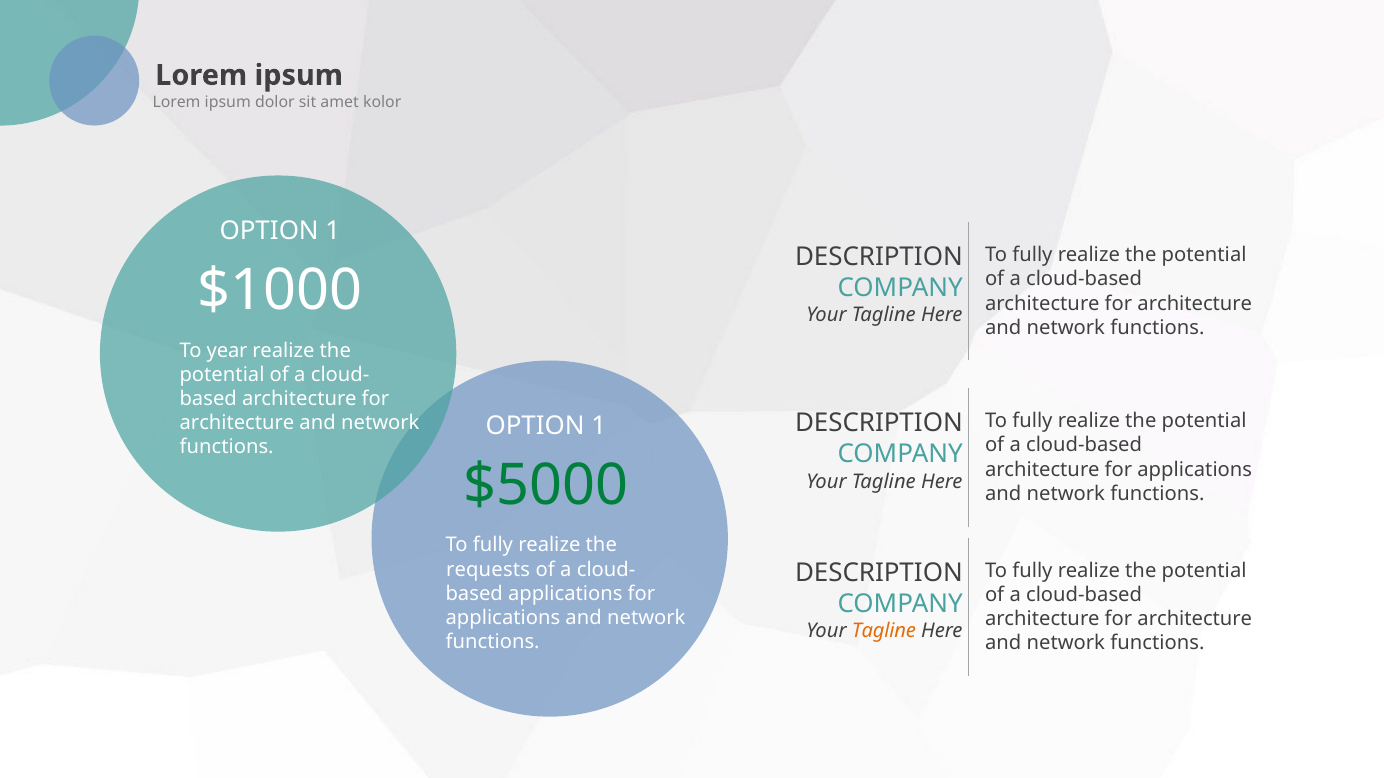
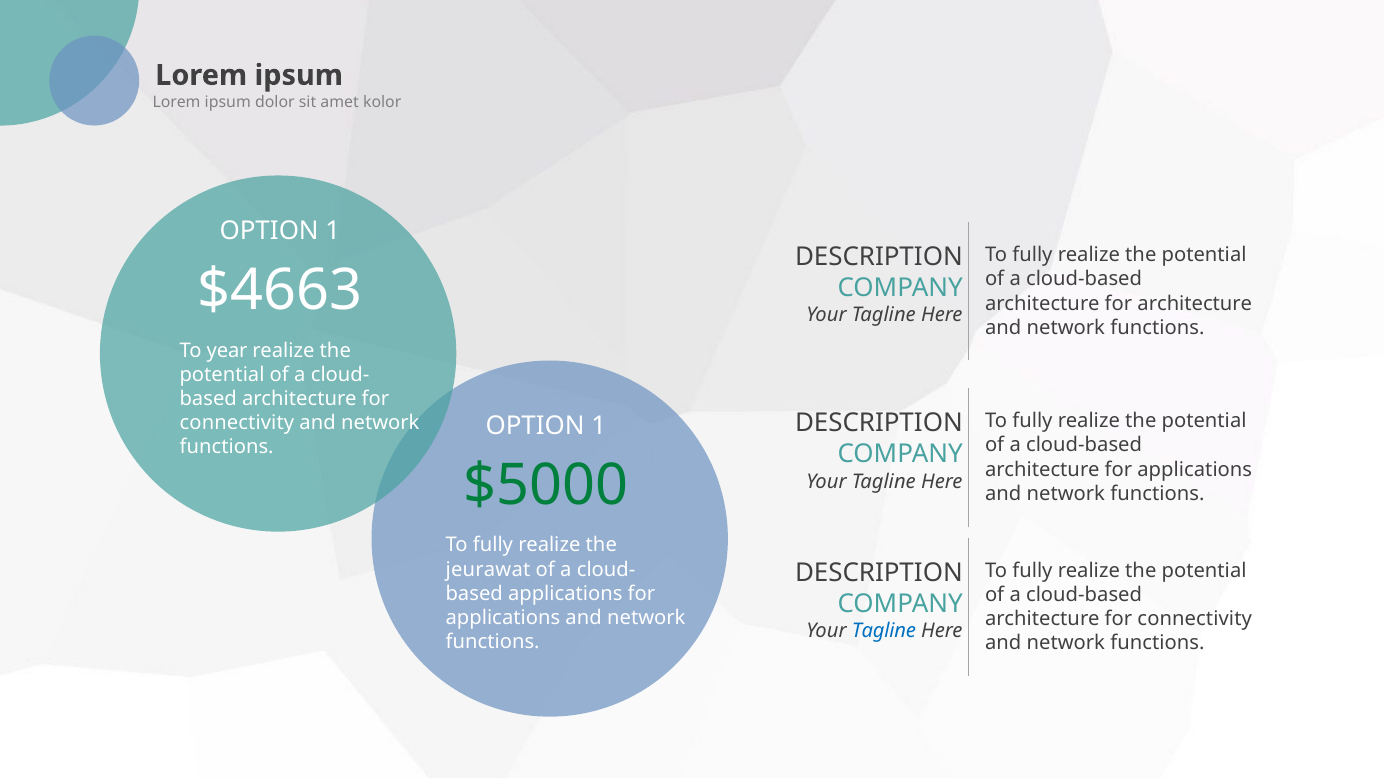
$1000: $1000 -> $4663
architecture at (237, 423): architecture -> connectivity
requests: requests -> jeurawat
architecture at (1195, 619): architecture -> connectivity
Tagline at (884, 631) colour: orange -> blue
